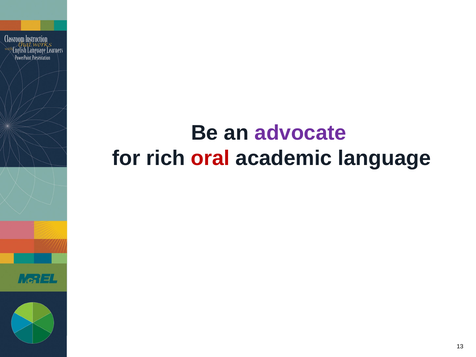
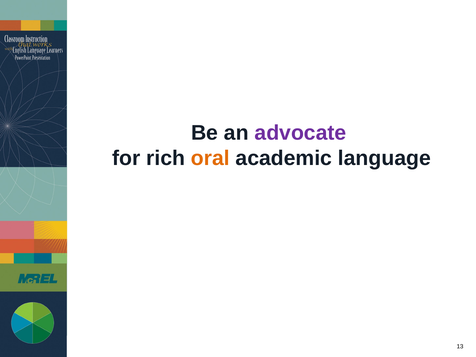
oral colour: red -> orange
